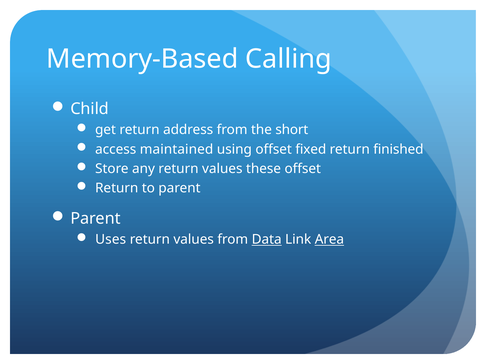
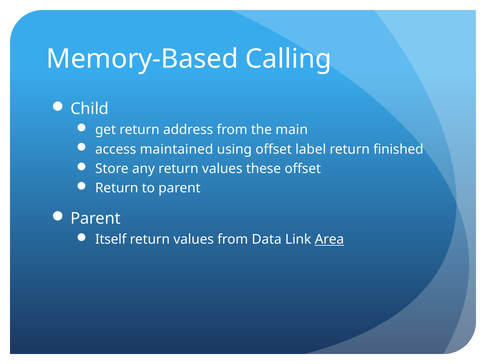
short: short -> main
fixed: fixed -> label
Uses: Uses -> Itself
Data underline: present -> none
